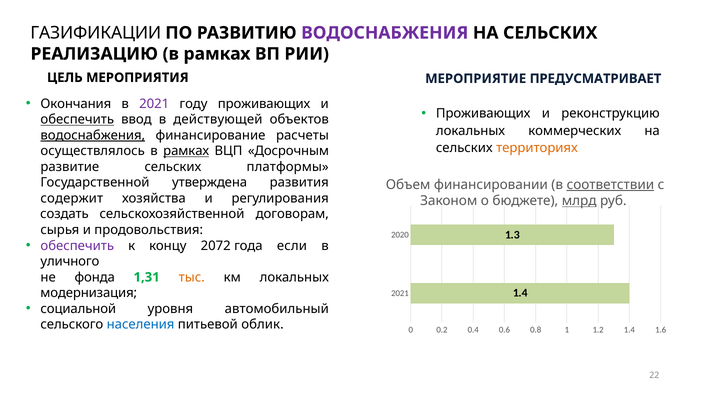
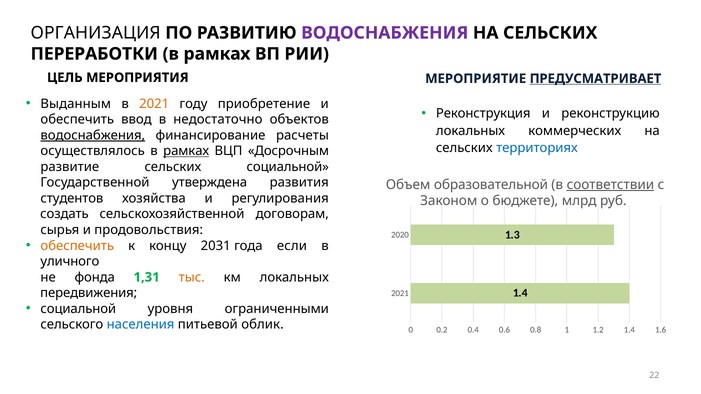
ГАЗИФИКАЦИИ: ГАЗИФИКАЦИИ -> ОРГАНИЗАЦИЯ
РЕАЛИЗАЦИЮ: РЕАЛИЗАЦИЮ -> ПЕРЕРАБОТКИ
ПРЕДУСМАТРИВАЕТ underline: none -> present
Окончания: Окончания -> Выданным
2021 at (154, 104) colour: purple -> orange
году проживающих: проживающих -> приобретение
Проживающих at (483, 114): Проживающих -> Реконструкция
обеспечить at (77, 120) underline: present -> none
действующей: действующей -> недостаточно
территориях colour: orange -> blue
сельских платформы: платформы -> социальной
финансировании: финансировании -> образовательной
содержит: содержит -> студентов
млрд underline: present -> none
обеспечить at (77, 246) colour: purple -> orange
2072: 2072 -> 2031
модернизация: модернизация -> передвижения
автомобильный: автомобильный -> ограниченными
